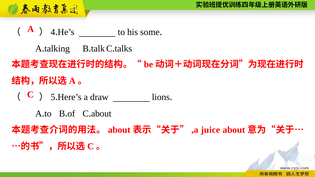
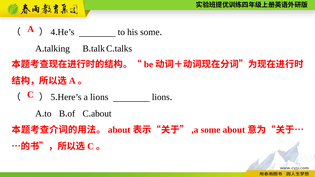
a draw: draw -> lions
juice at (210, 130): juice -> some
